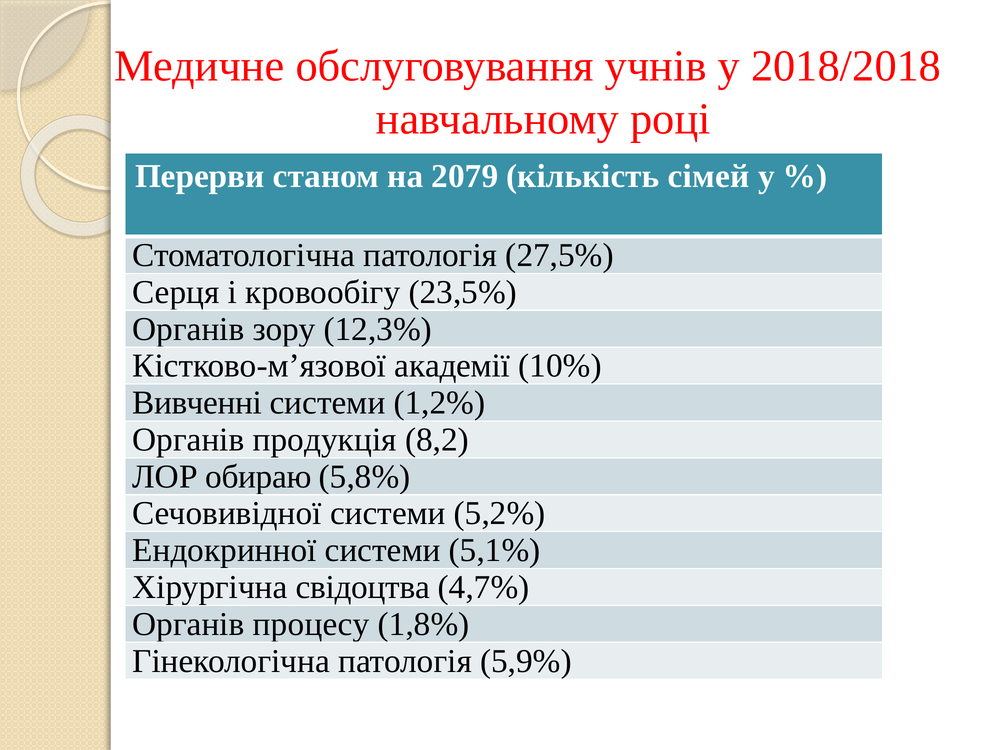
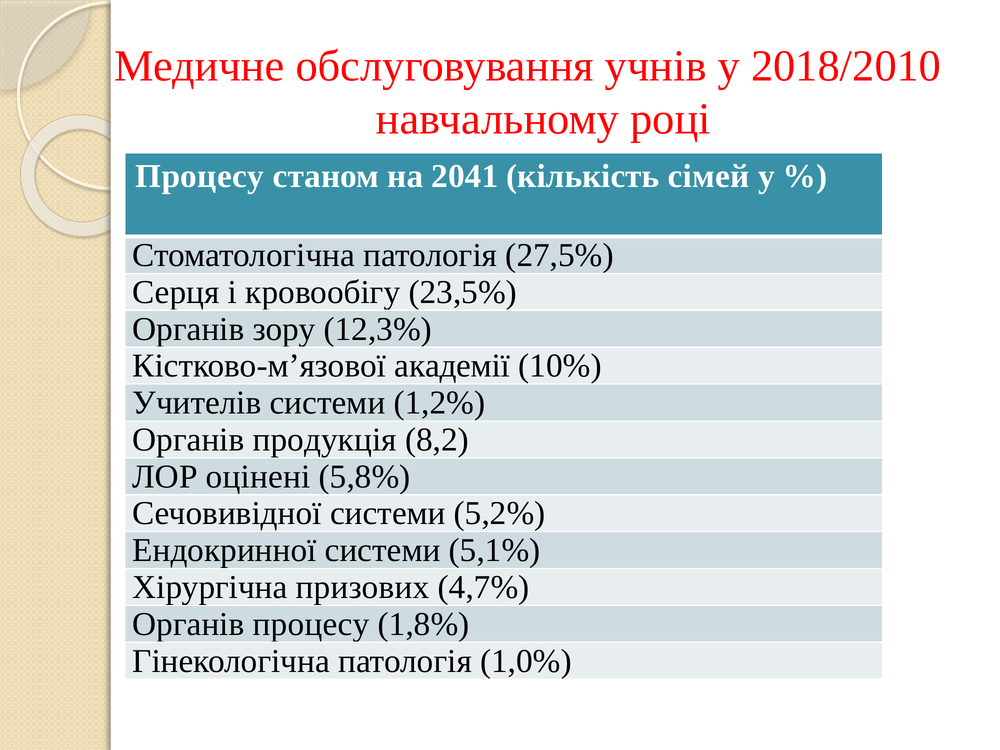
2018/2018: 2018/2018 -> 2018/2010
Перерви at (200, 176): Перерви -> Процесу
2079: 2079 -> 2041
Вивченні: Вивченні -> Учителів
обираю: обираю -> оцінені
свідоцтва: свідоцтва -> призових
5,9%: 5,9% -> 1,0%
